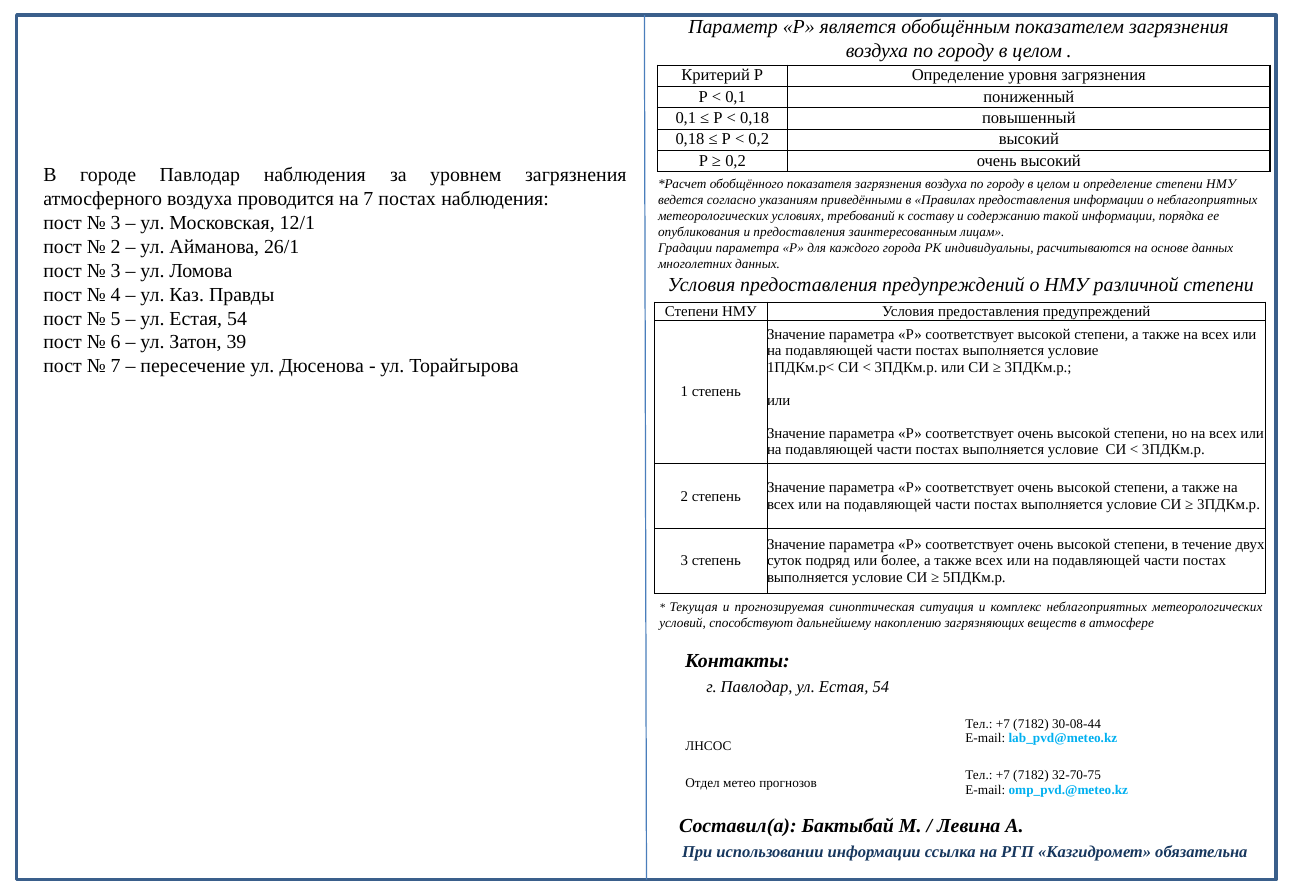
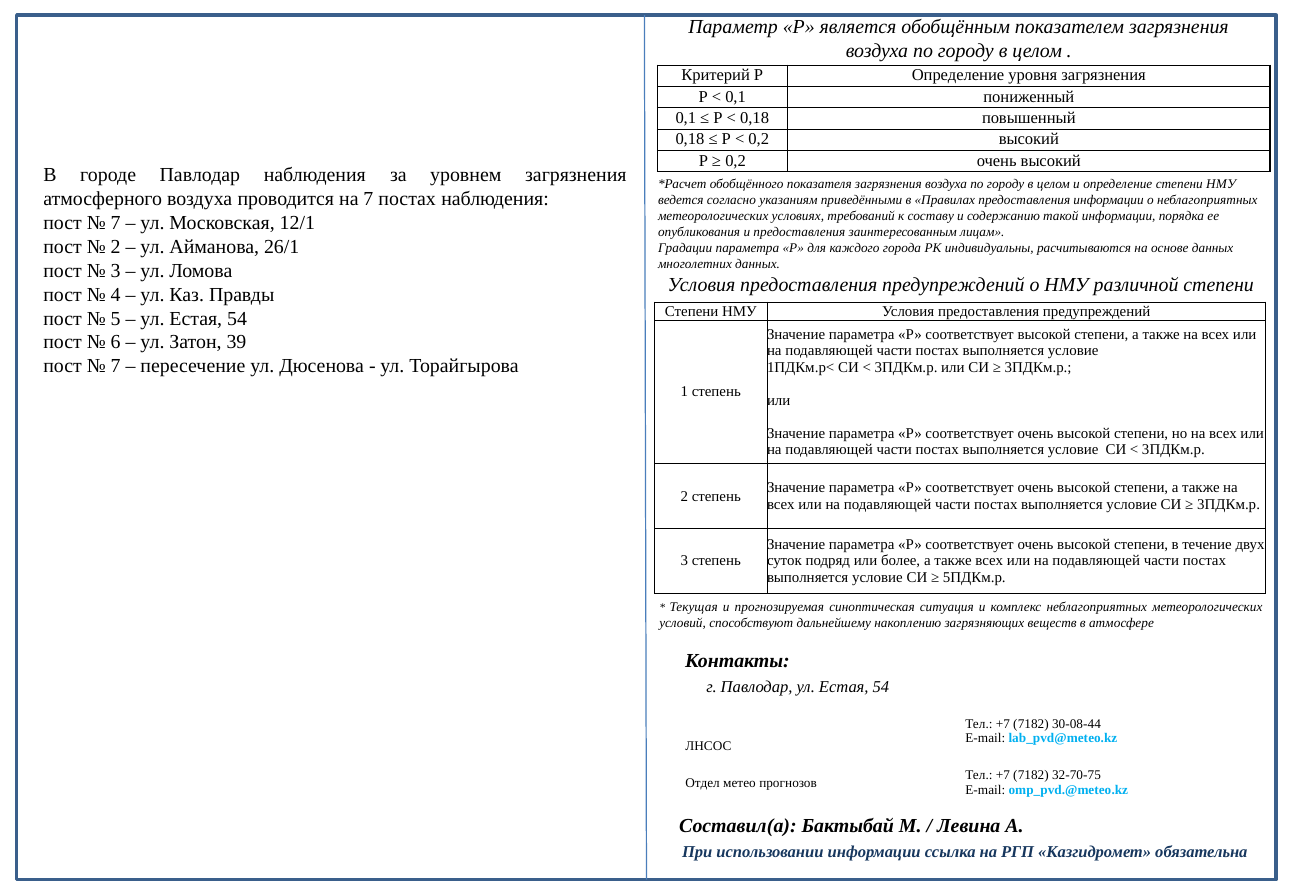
3 at (116, 223): 3 -> 7
